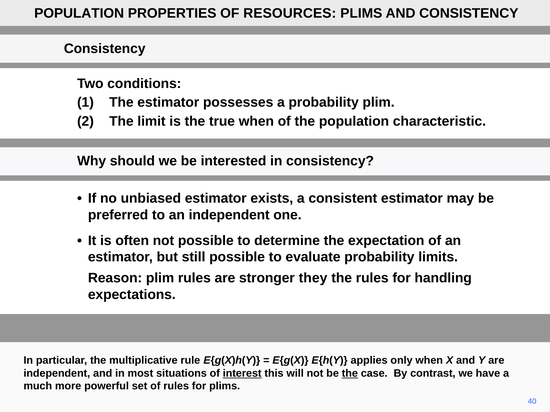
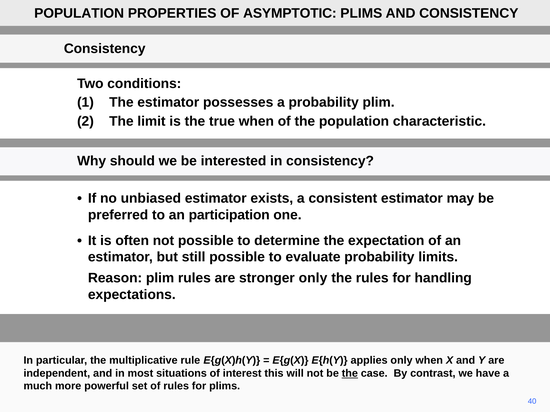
RESOURCES: RESOURCES -> ASYMPTOTIC
an independent: independent -> participation
stronger they: they -> only
interest underline: present -> none
